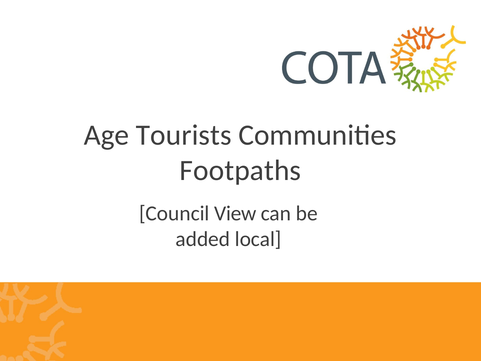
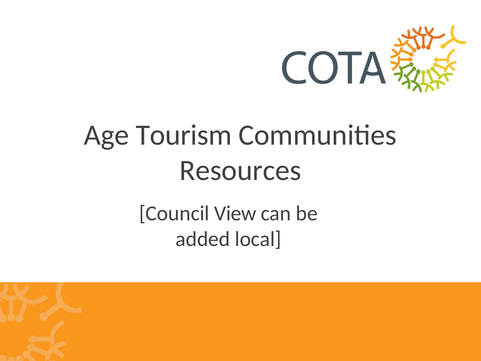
Tourists: Tourists -> Tourism
Footpaths: Footpaths -> Resources
